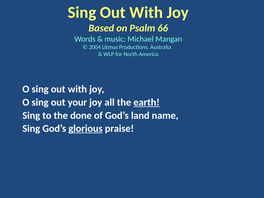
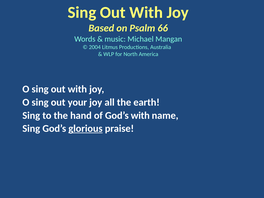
earth underline: present -> none
done: done -> hand
God’s land: land -> with
